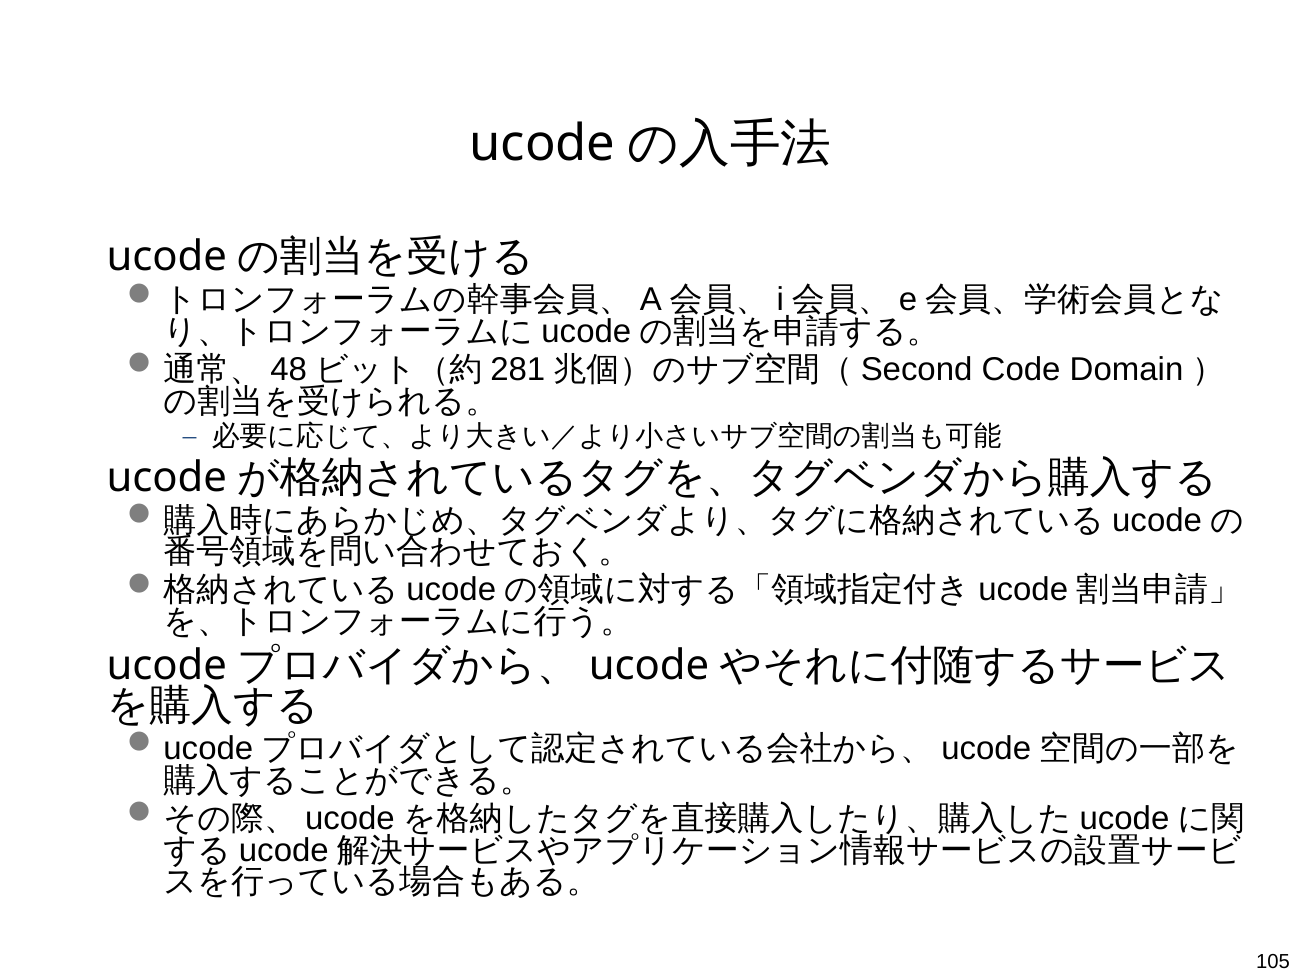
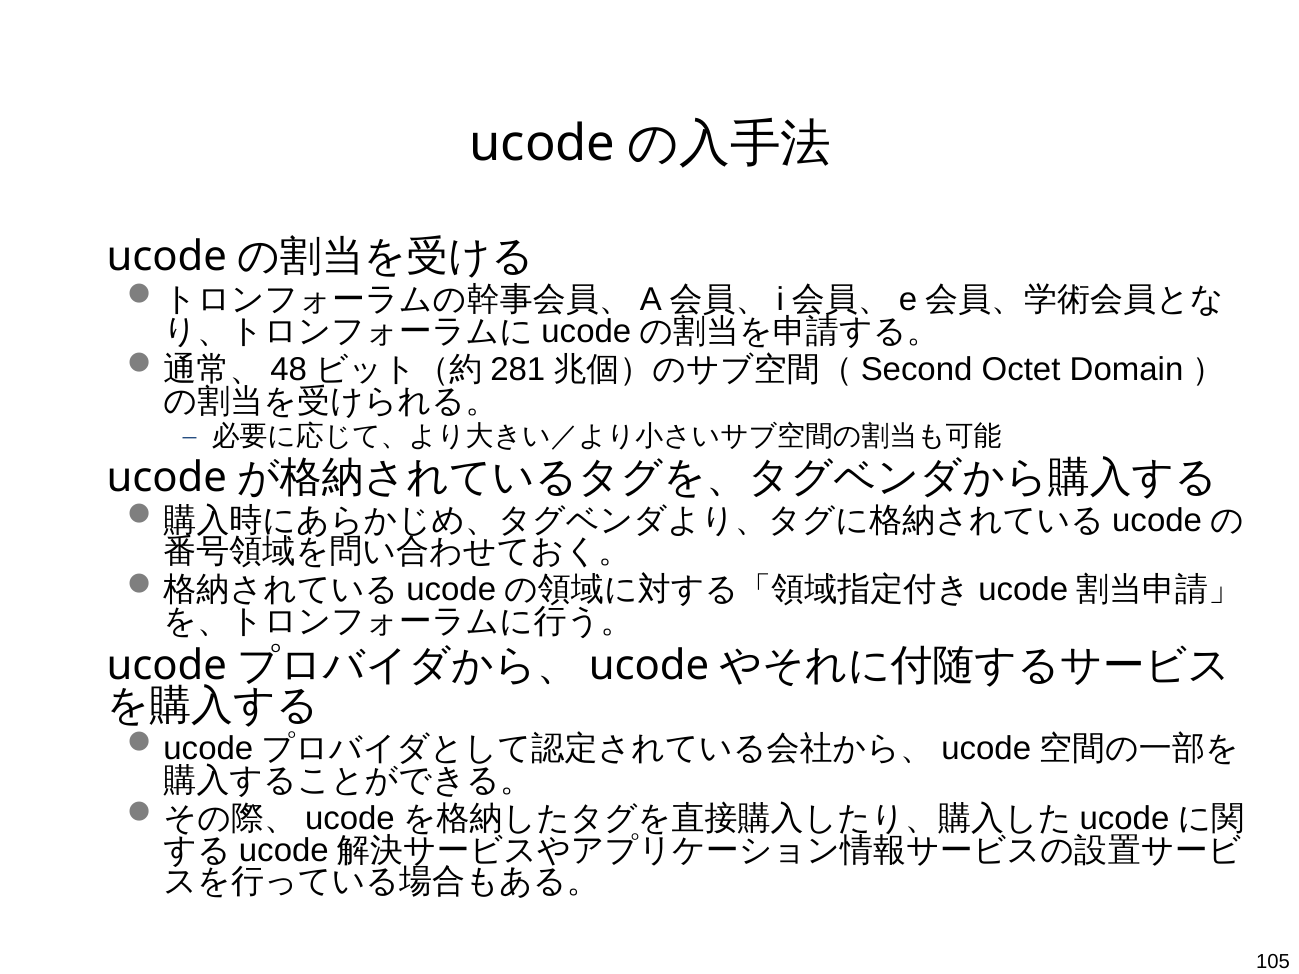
Code: Code -> Octet
